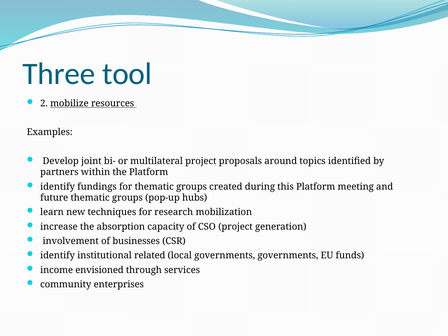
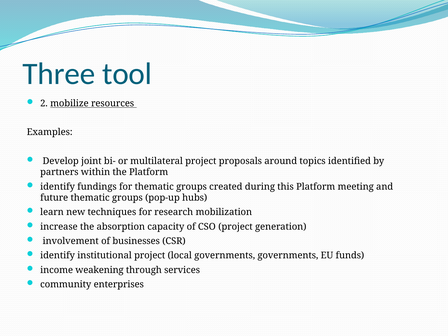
institutional related: related -> project
envisioned: envisioned -> weakening
